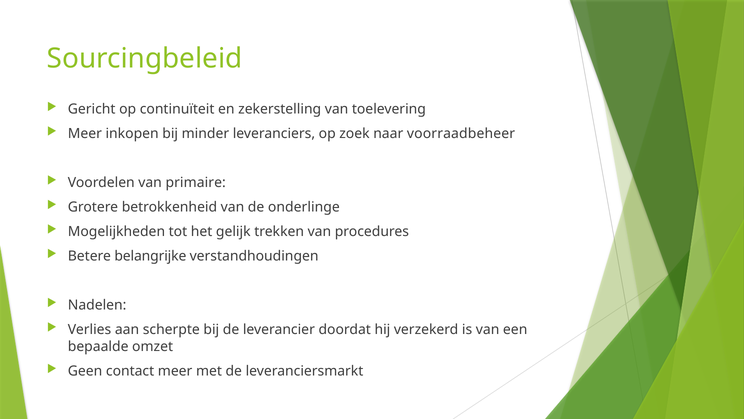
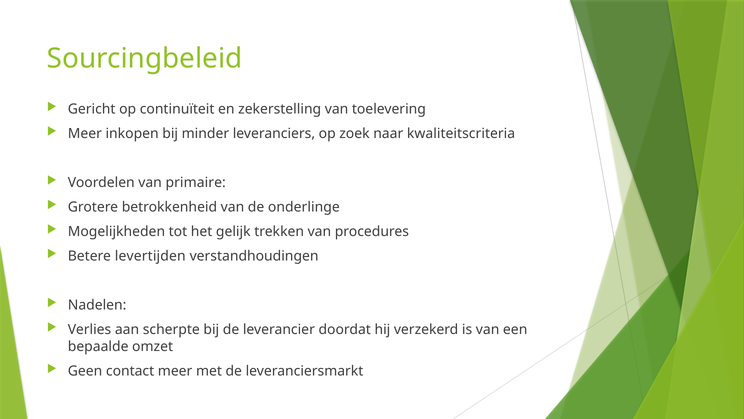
voorraadbeheer: voorraadbeheer -> kwaliteitscriteria
belangrijke: belangrijke -> levertijden
